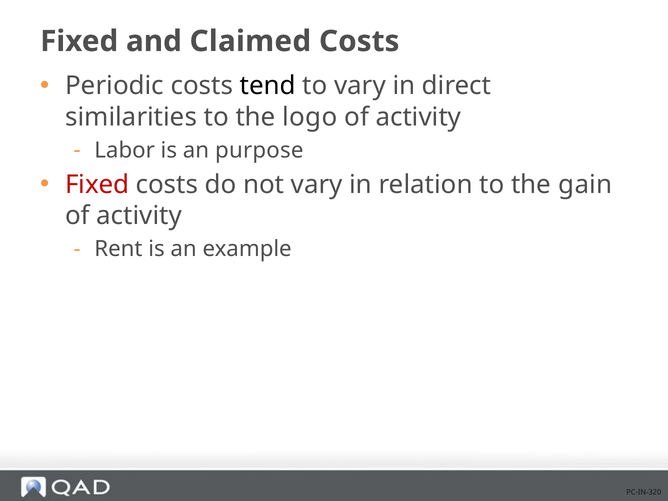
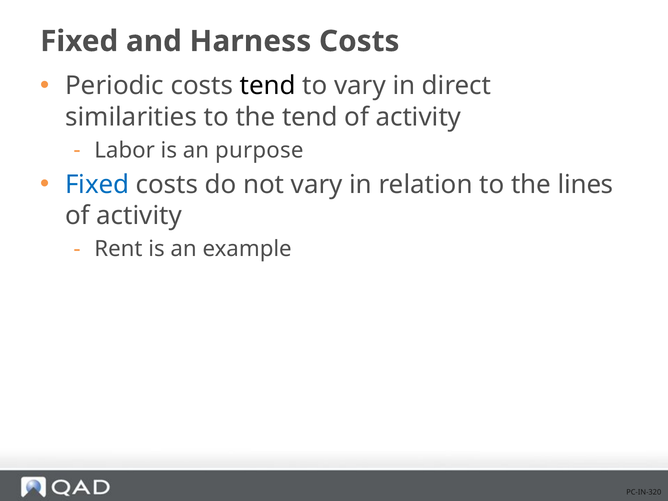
Claimed: Claimed -> Harness
the logo: logo -> tend
Fixed at (97, 185) colour: red -> blue
gain: gain -> lines
